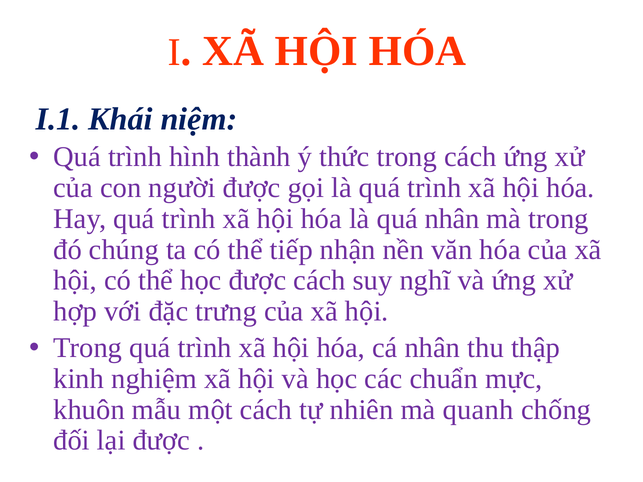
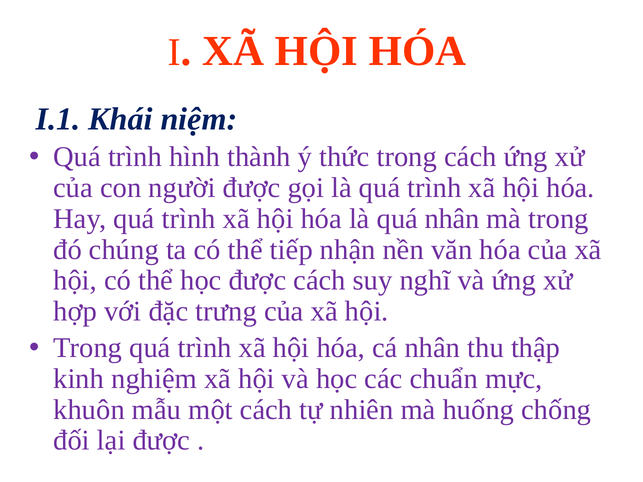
quanh: quanh -> huống
